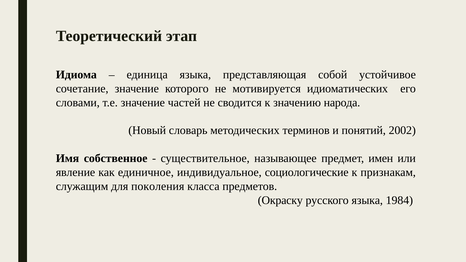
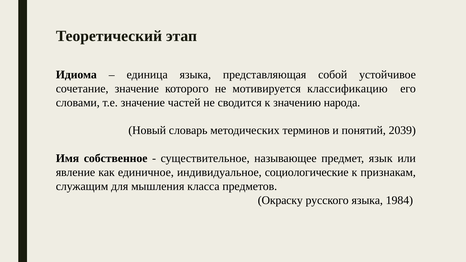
идиоматических: идиоматических -> классификацию
2002: 2002 -> 2039
имен: имен -> язык
поколения: поколения -> мышления
